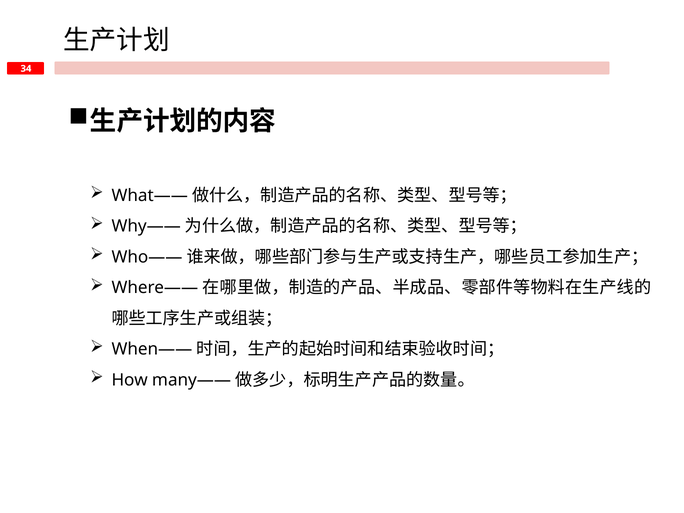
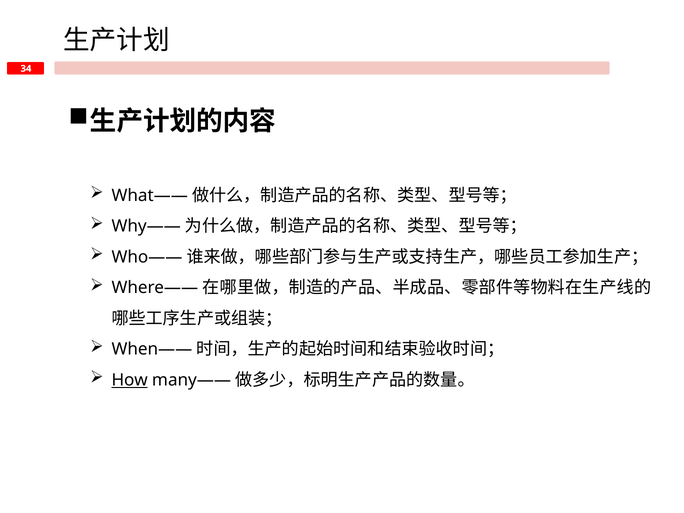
How underline: none -> present
